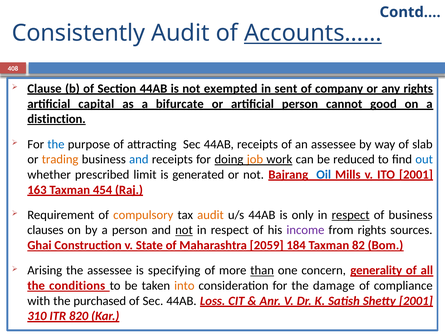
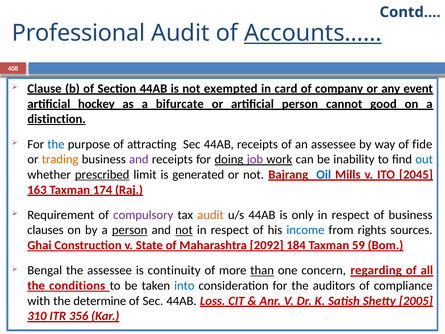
Consistently: Consistently -> Professional
sent: sent -> card
any rights: rights -> event
capital: capital -> hockey
slab: slab -> fide
and at (139, 159) colour: blue -> purple
job colour: orange -> purple
reduced: reduced -> inability
prescribed underline: none -> present
ITO 2001: 2001 -> 2045
454: 454 -> 174
compulsory colour: orange -> purple
respect at (351, 215) underline: present -> none
person at (130, 230) underline: none -> present
income colour: purple -> blue
2059: 2059 -> 2092
82: 82 -> 59
Arising: Arising -> Bengal
specifying: specifying -> continuity
generality: generality -> regarding
into colour: orange -> blue
damage: damage -> auditors
purchased: purchased -> determine
Shetty 2001: 2001 -> 2005
820: 820 -> 356
